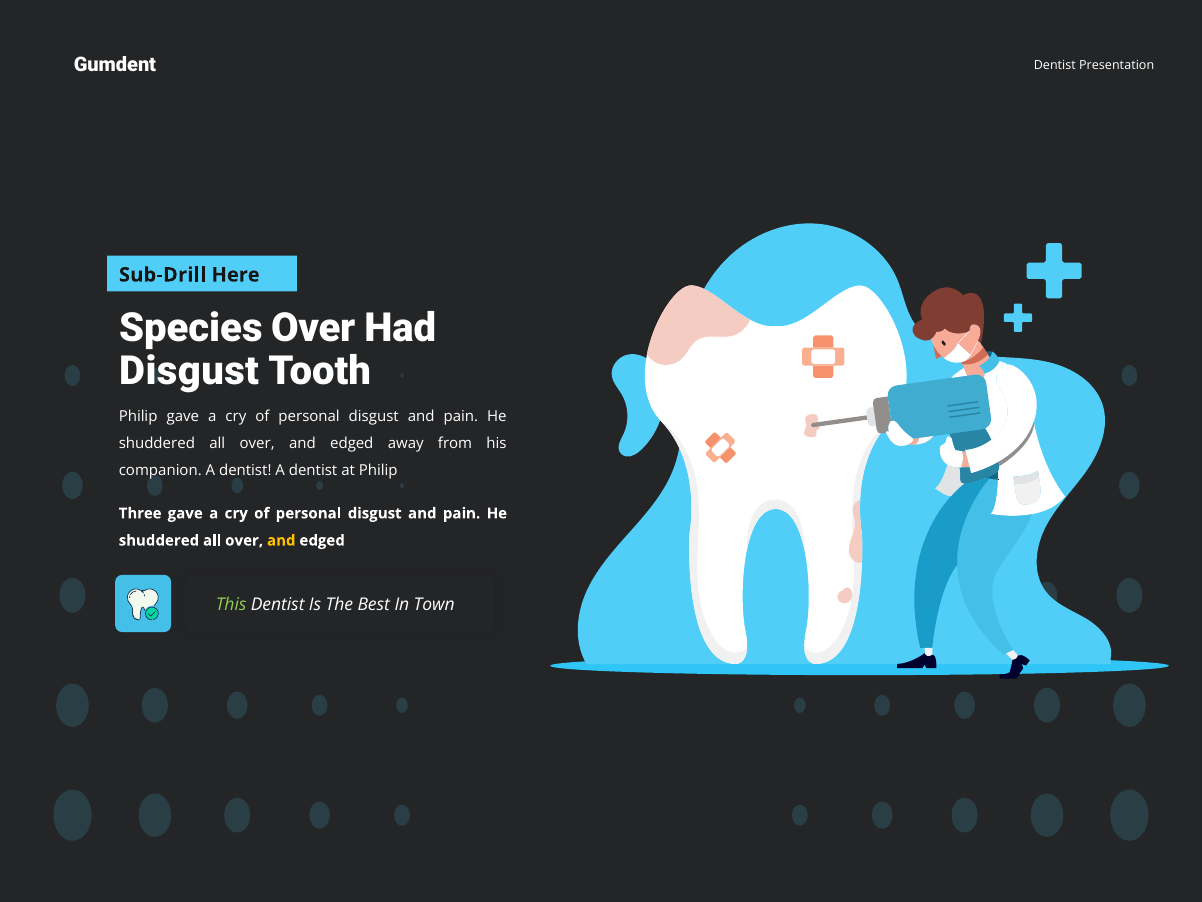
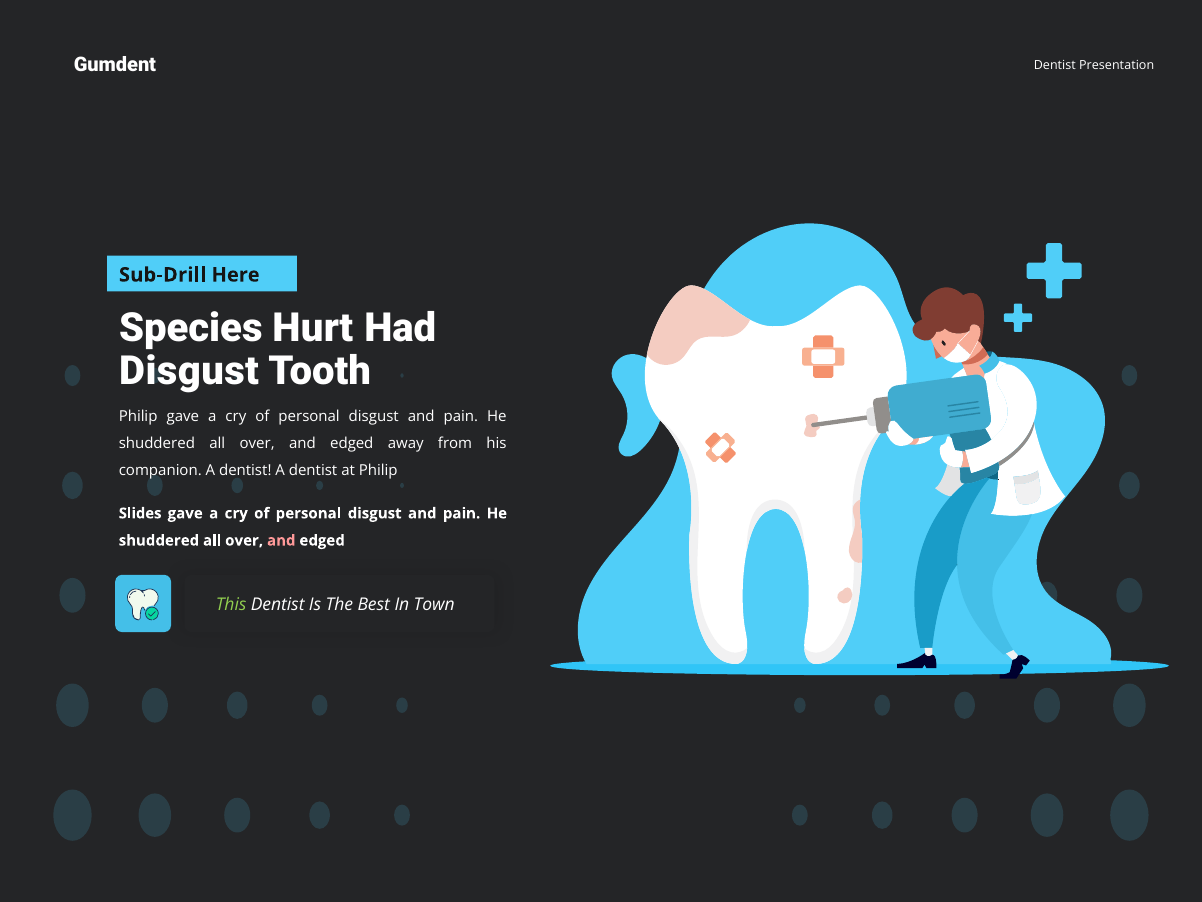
Species Over: Over -> Hurt
Three: Three -> Slides
and at (281, 540) colour: yellow -> pink
